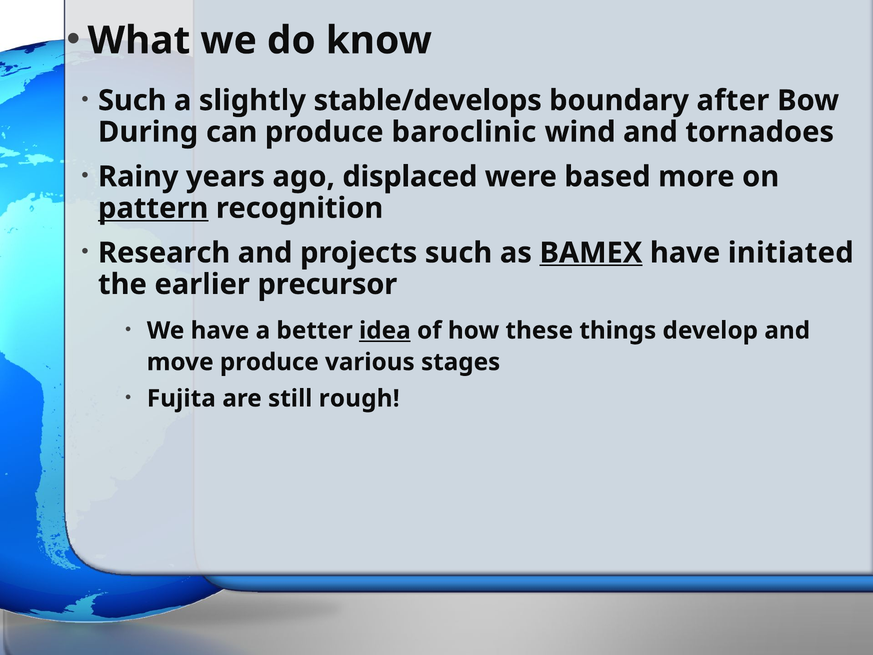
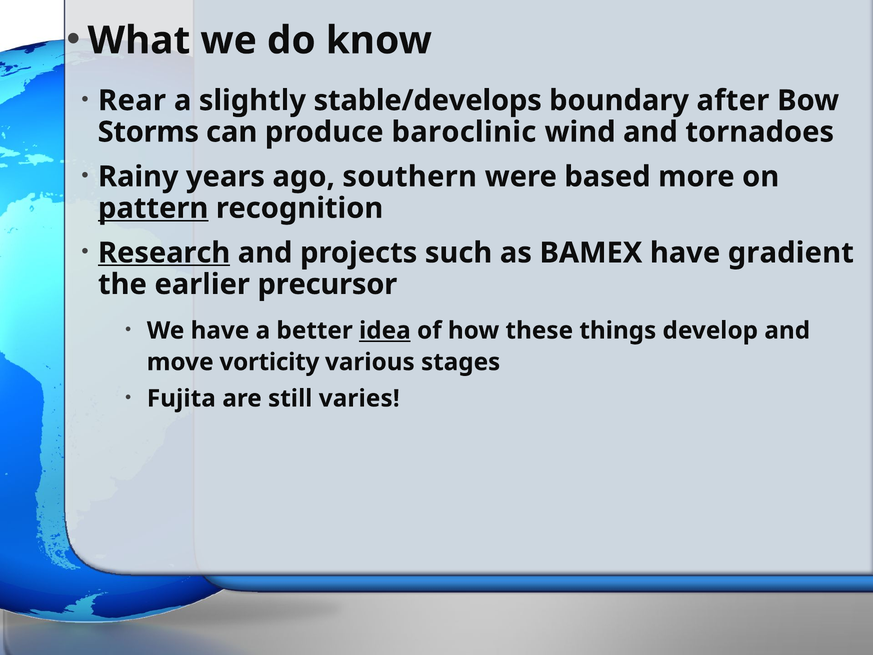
Such at (132, 100): Such -> Rear
During: During -> Storms
displaced: displaced -> southern
Research underline: none -> present
BAMEX underline: present -> none
initiated: initiated -> gradient
move produce: produce -> vorticity
rough: rough -> varies
